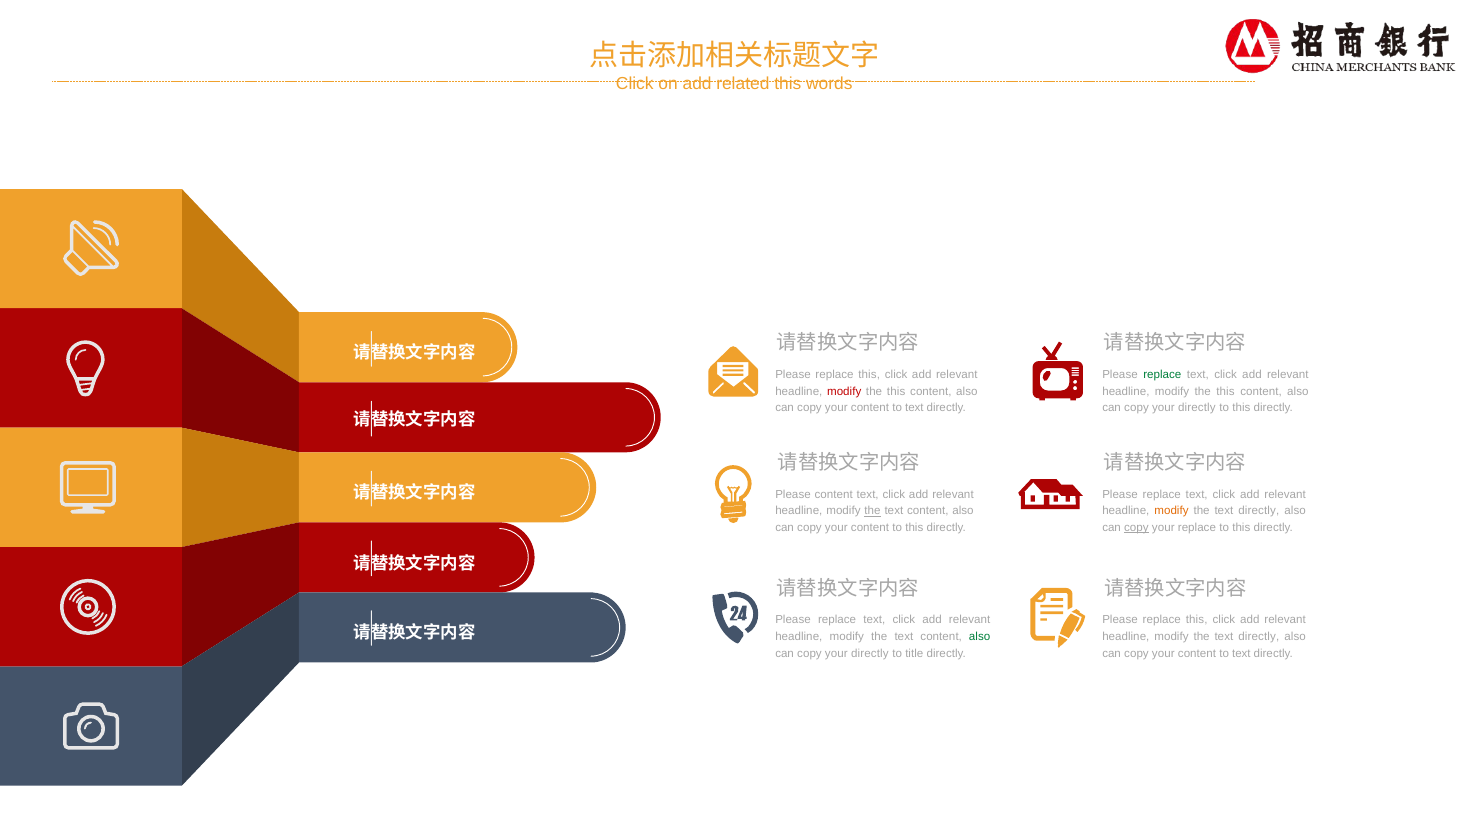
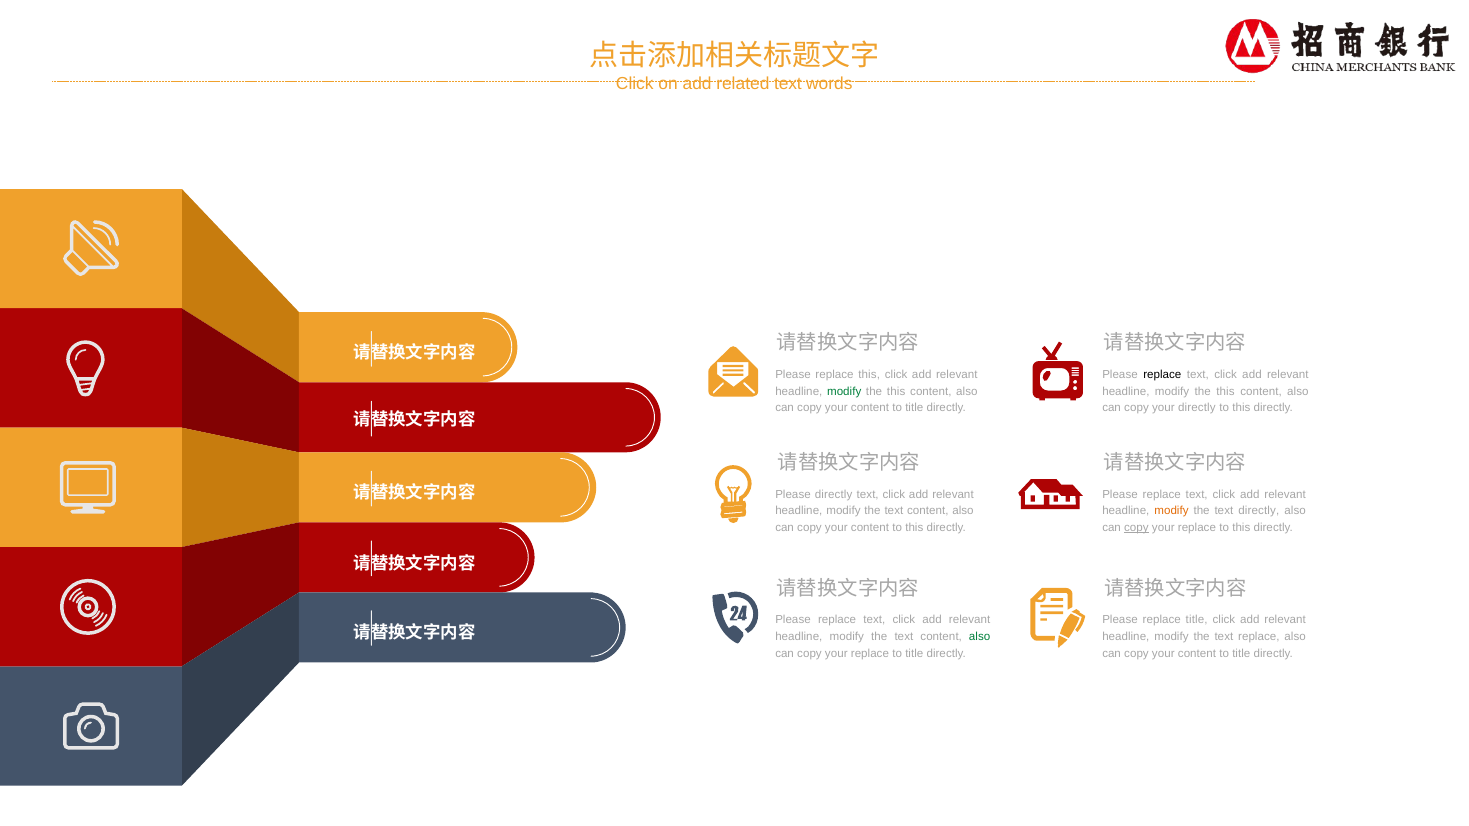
related this: this -> text
replace at (1162, 375) colour: green -> black
modify at (844, 391) colour: red -> green
text at (914, 408): text -> title
Please content: content -> directly
the at (873, 511) underline: present -> none
this at (1197, 620): this -> title
directly at (1259, 637): directly -> replace
directly at (870, 653): directly -> replace
text at (1241, 653): text -> title
